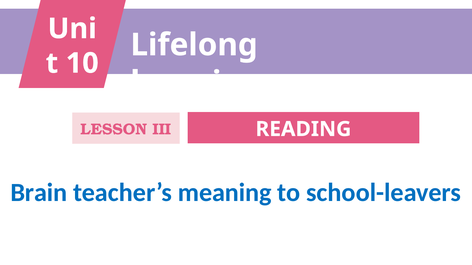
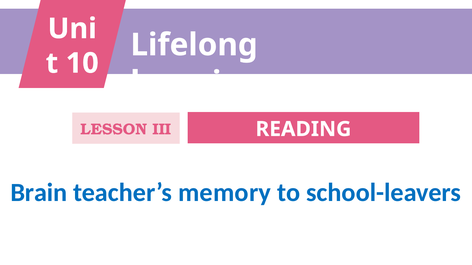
meaning: meaning -> memory
